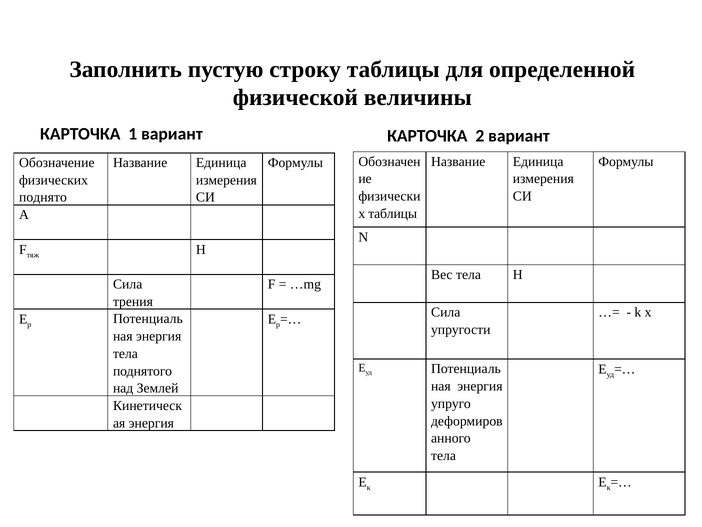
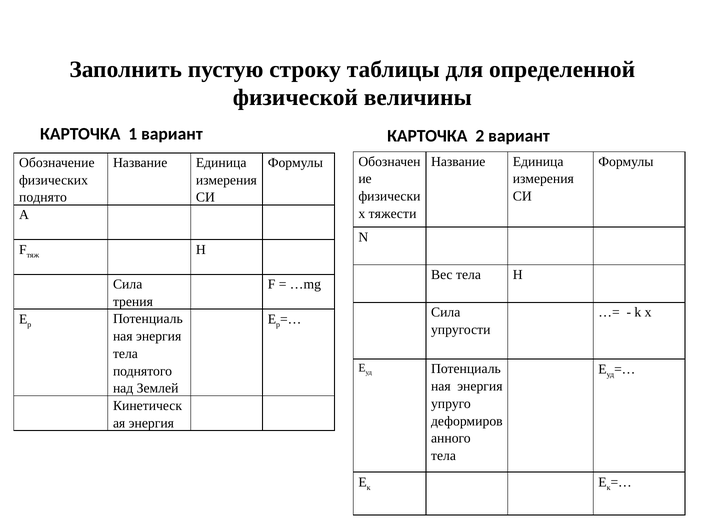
таблицы at (393, 213): таблицы -> тяжести
